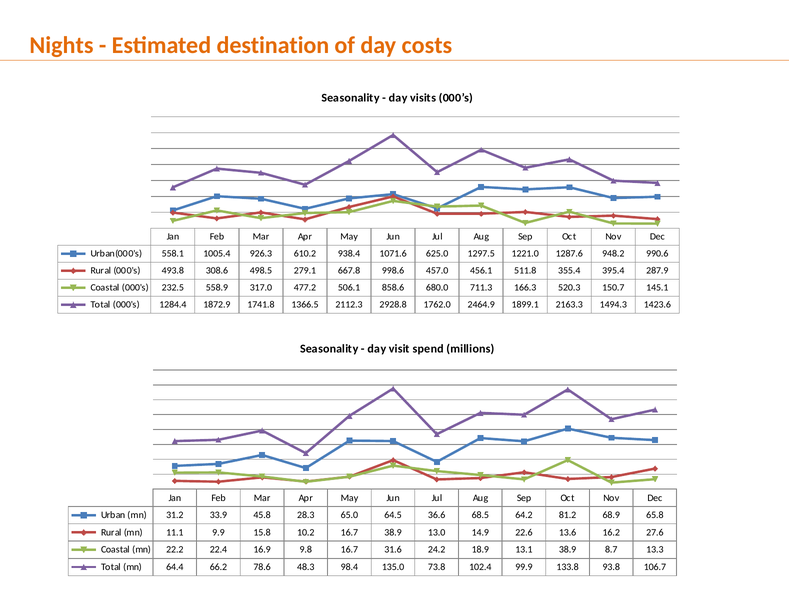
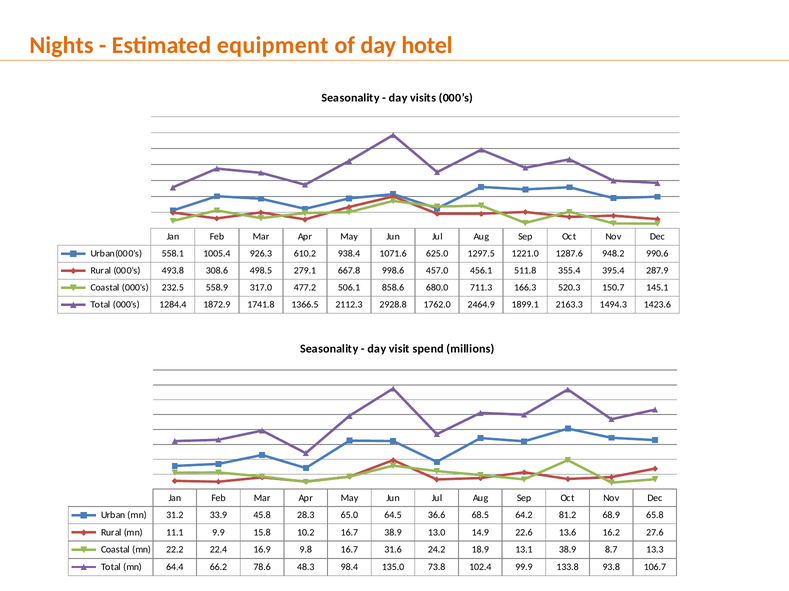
destination: destination -> equipment
costs: costs -> hotel
